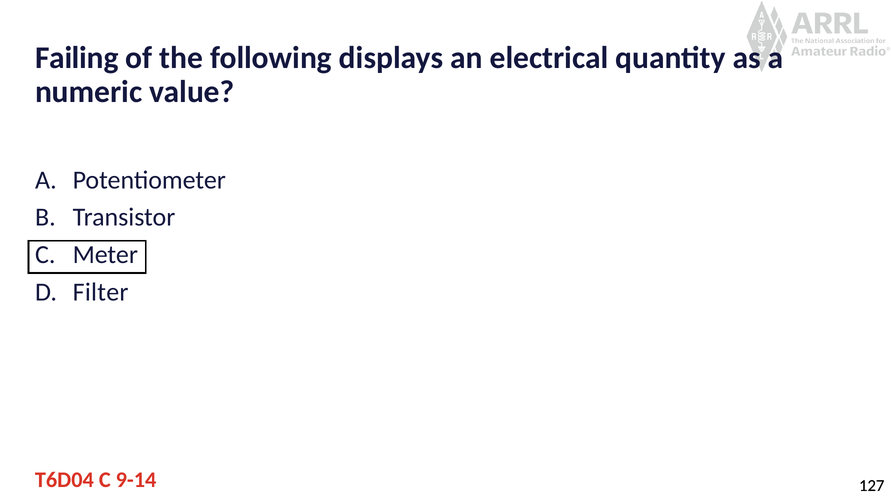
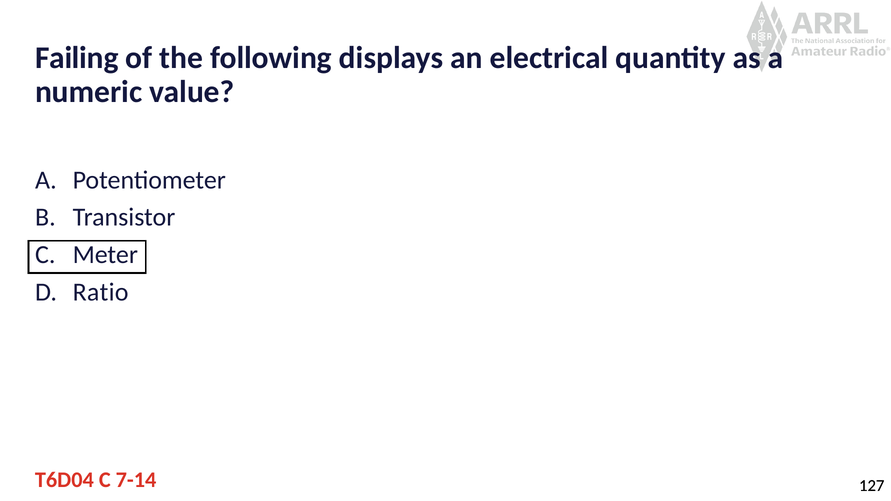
Filter: Filter -> Ratio
9-14: 9-14 -> 7-14
